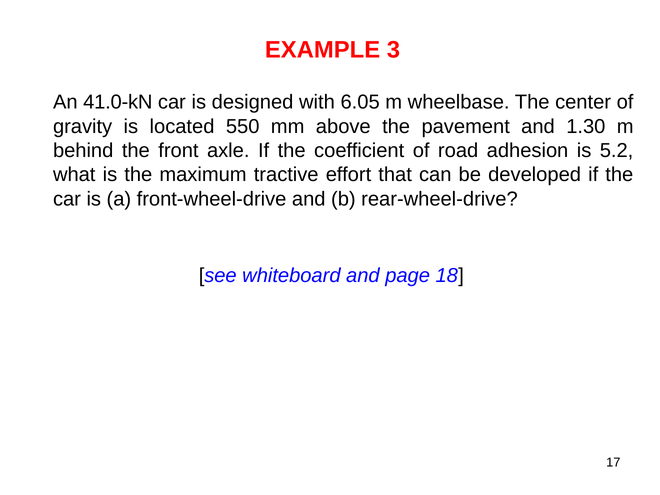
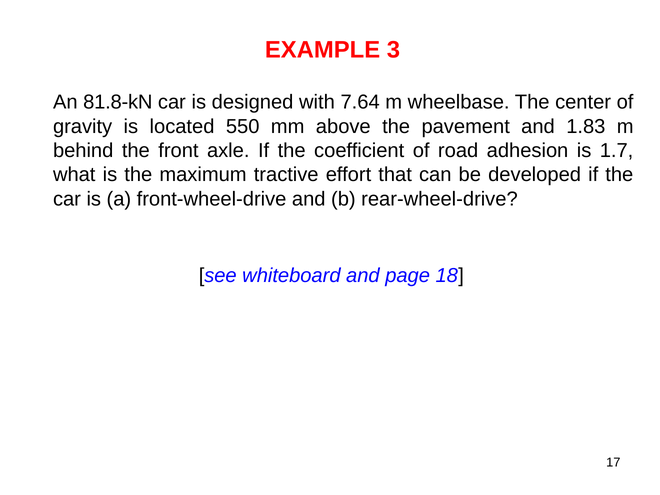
41.0-kN: 41.0-kN -> 81.8-kN
6.05: 6.05 -> 7.64
1.30: 1.30 -> 1.83
5.2: 5.2 -> 1.7
